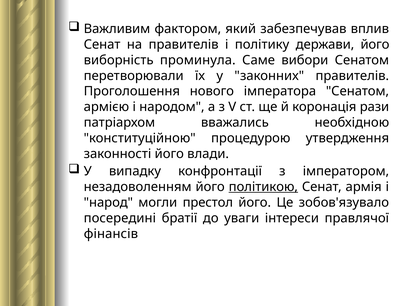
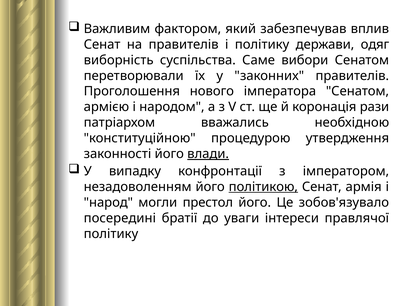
держави його: його -> одяг
проминула: проминула -> суспільства
влади underline: none -> present
фінансів at (111, 234): фінансів -> політику
